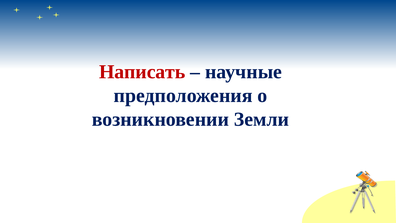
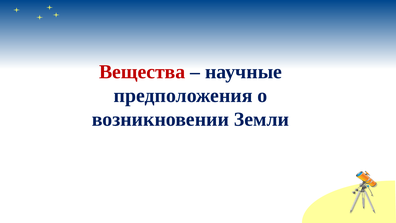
Написать: Написать -> Вещества
